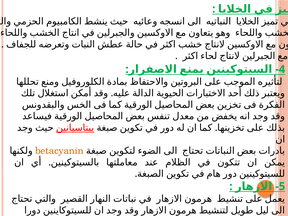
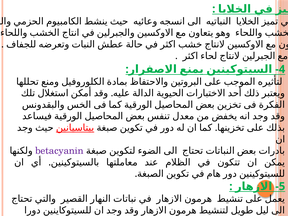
betacyanin colour: orange -> purple
